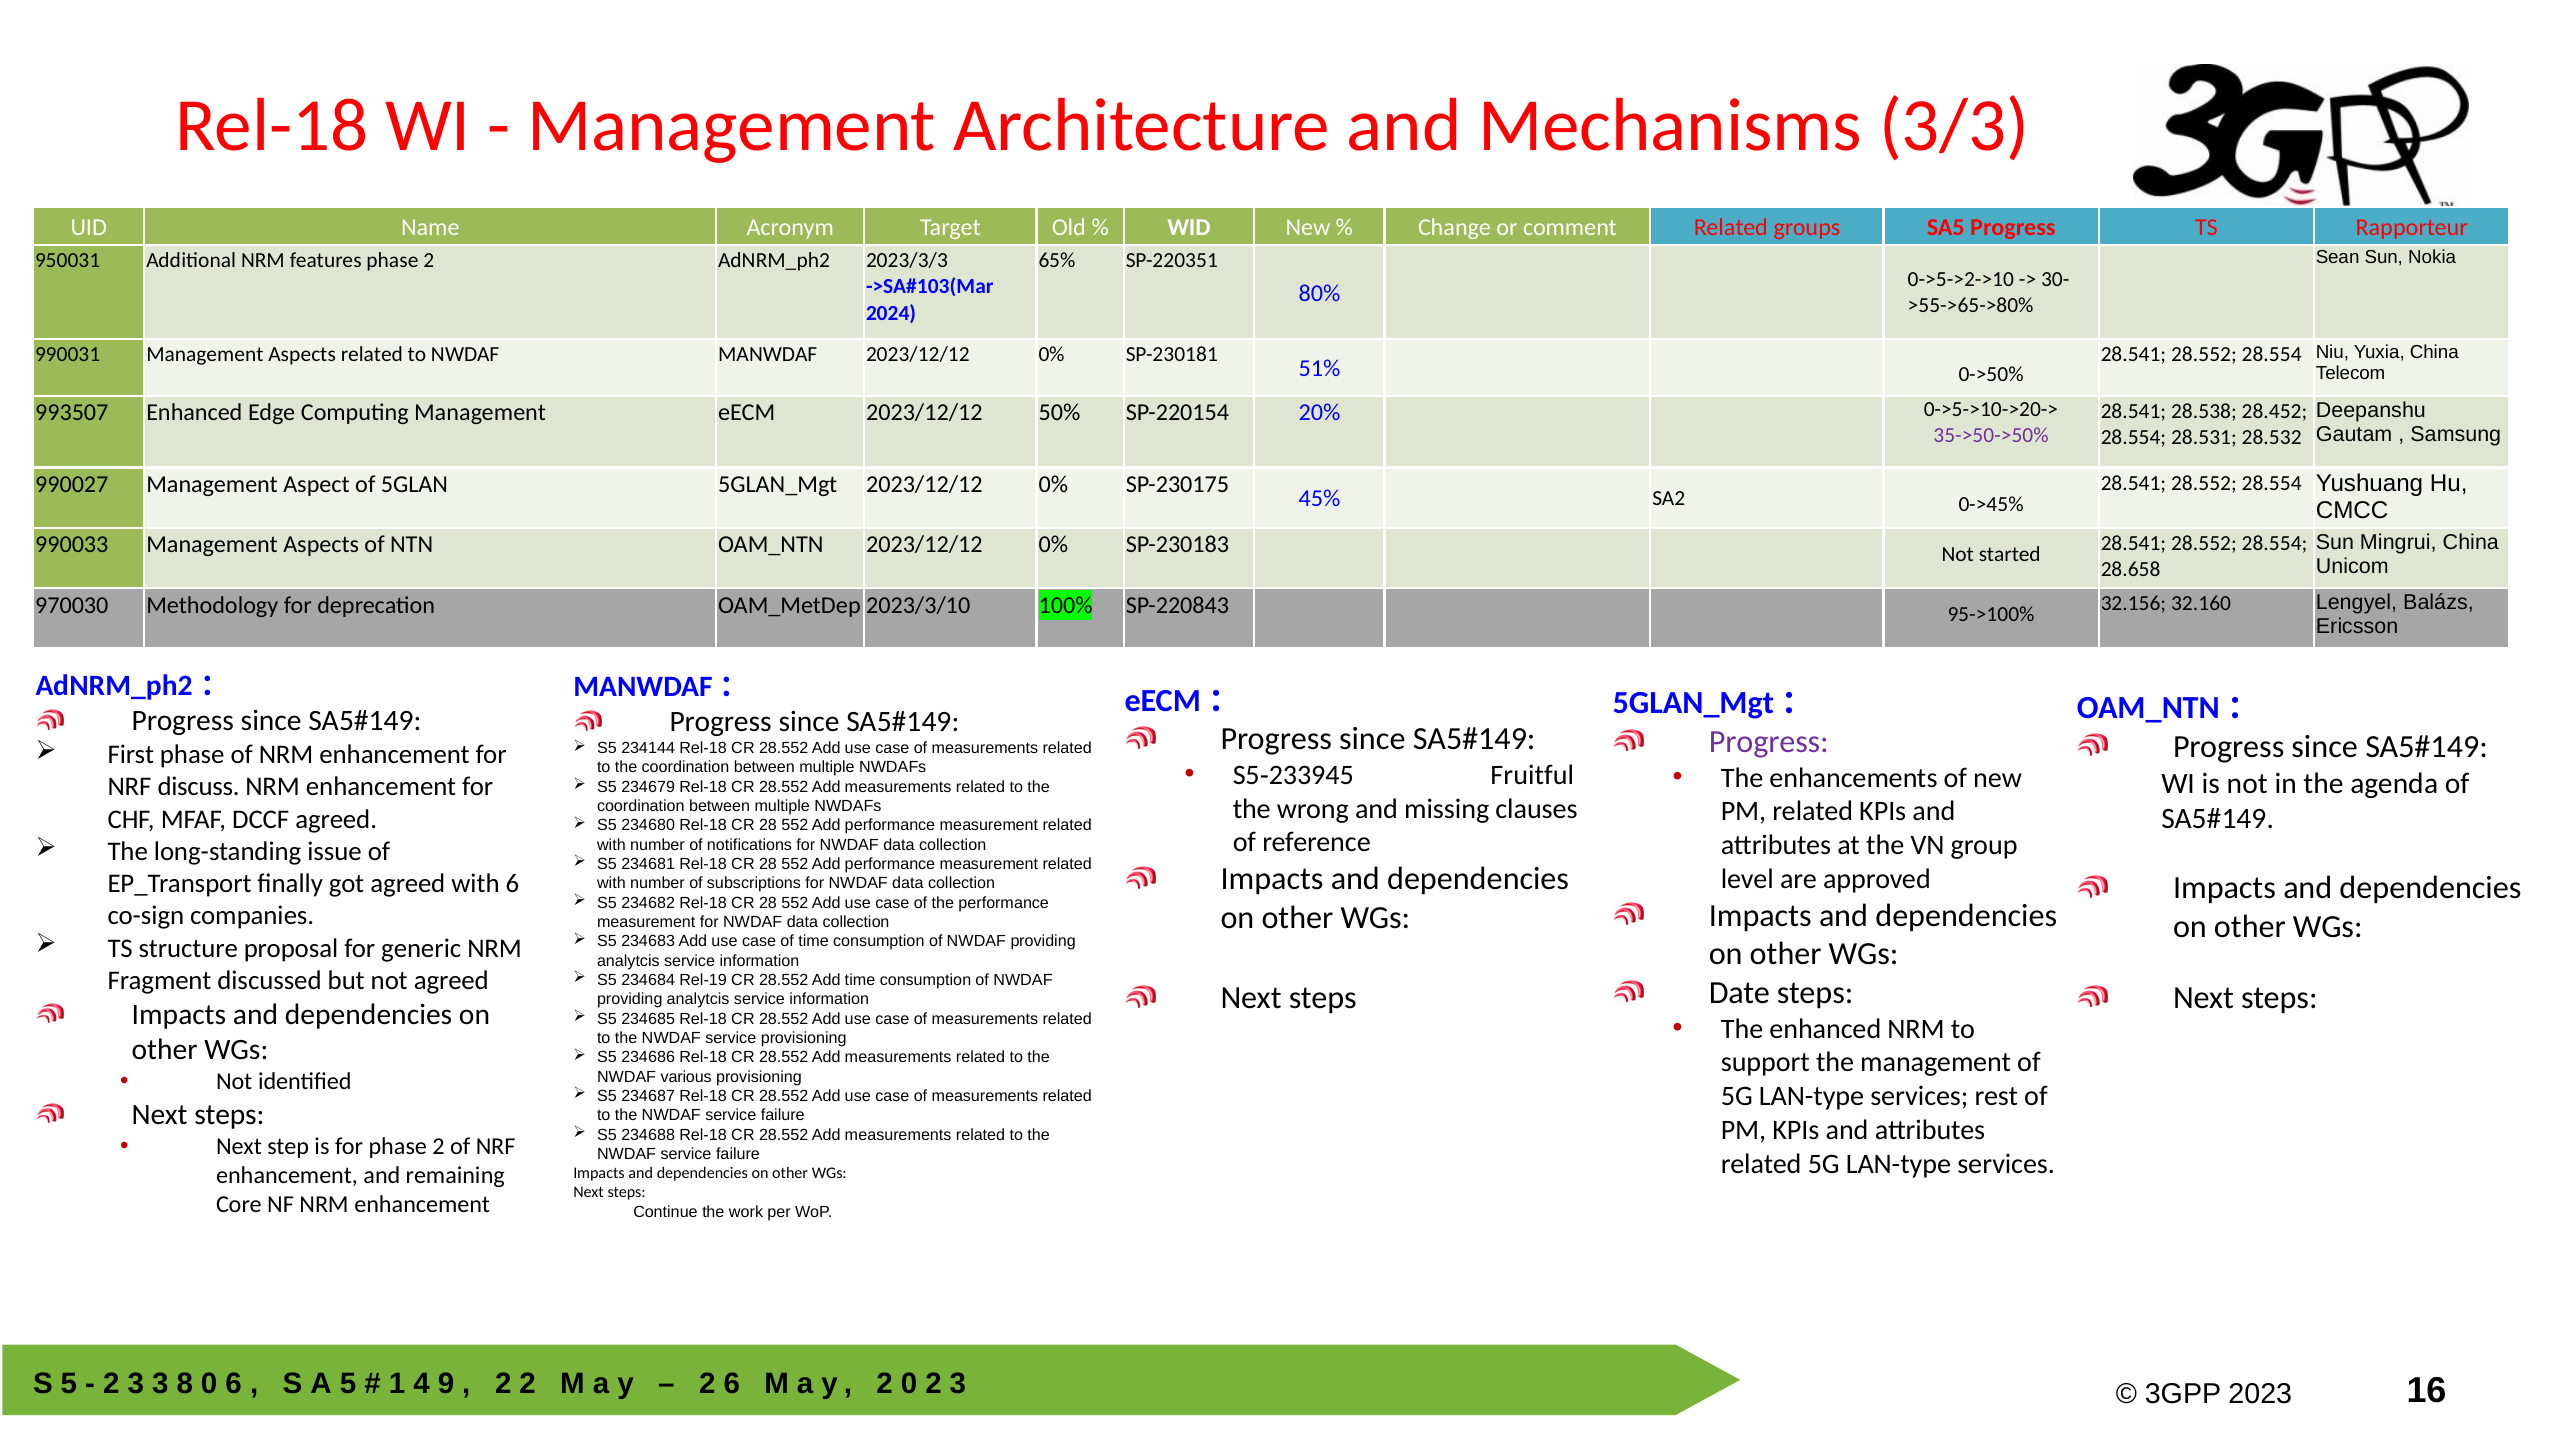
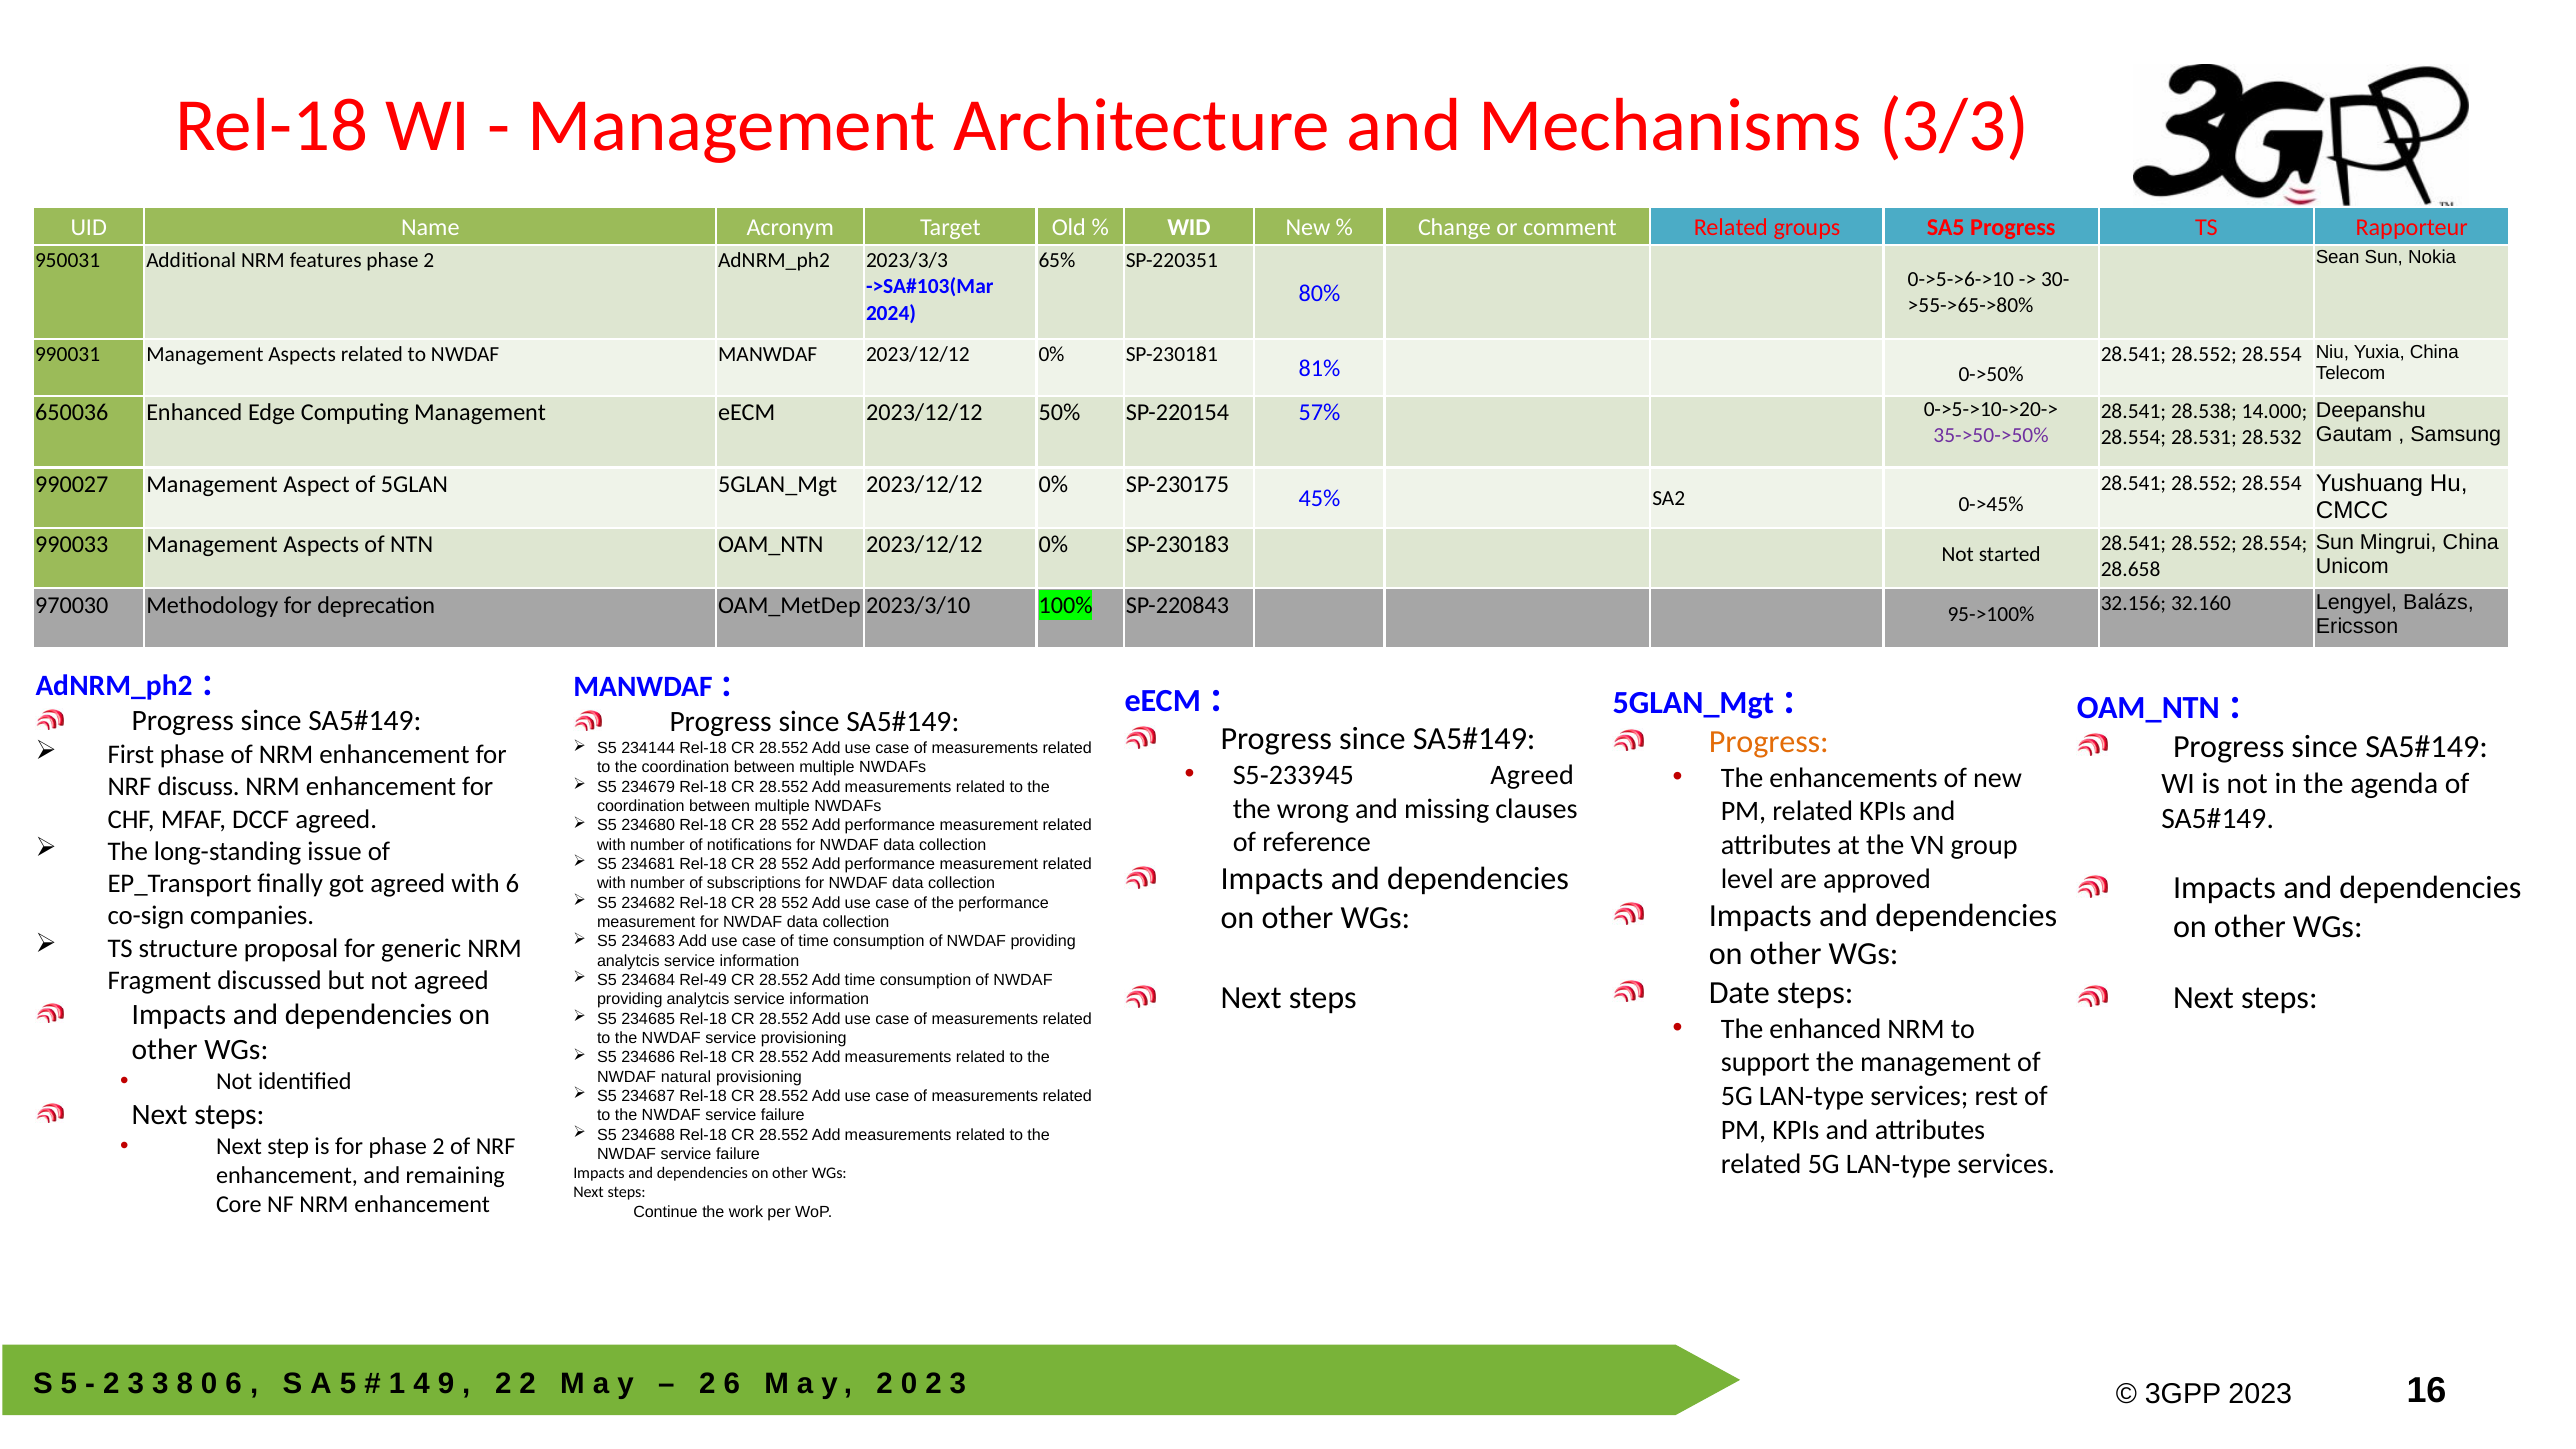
0->5->2->10: 0->5->2->10 -> 0->5->6->10
51%: 51% -> 81%
28.452: 28.452 -> 14.000
993507: 993507 -> 650036
20%: 20% -> 57%
Progress at (1769, 742) colour: purple -> orange
Fruitful at (1532, 775): Fruitful -> Agreed
Rel-19: Rel-19 -> Rel-49
various: various -> natural
